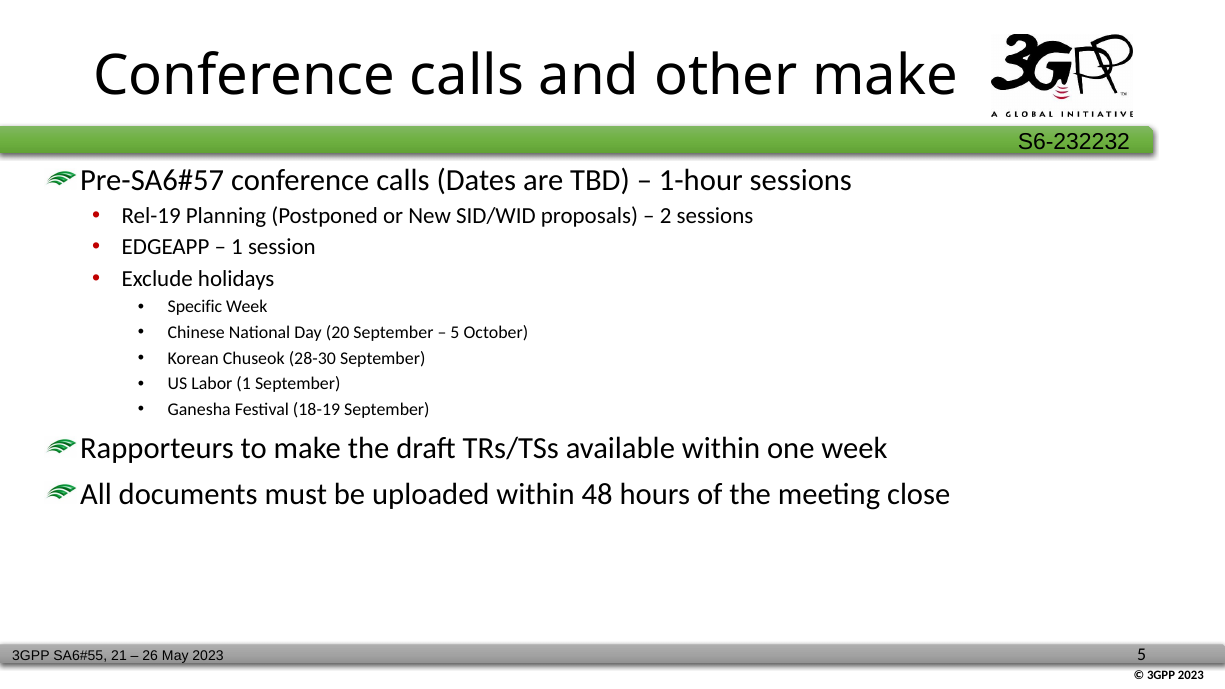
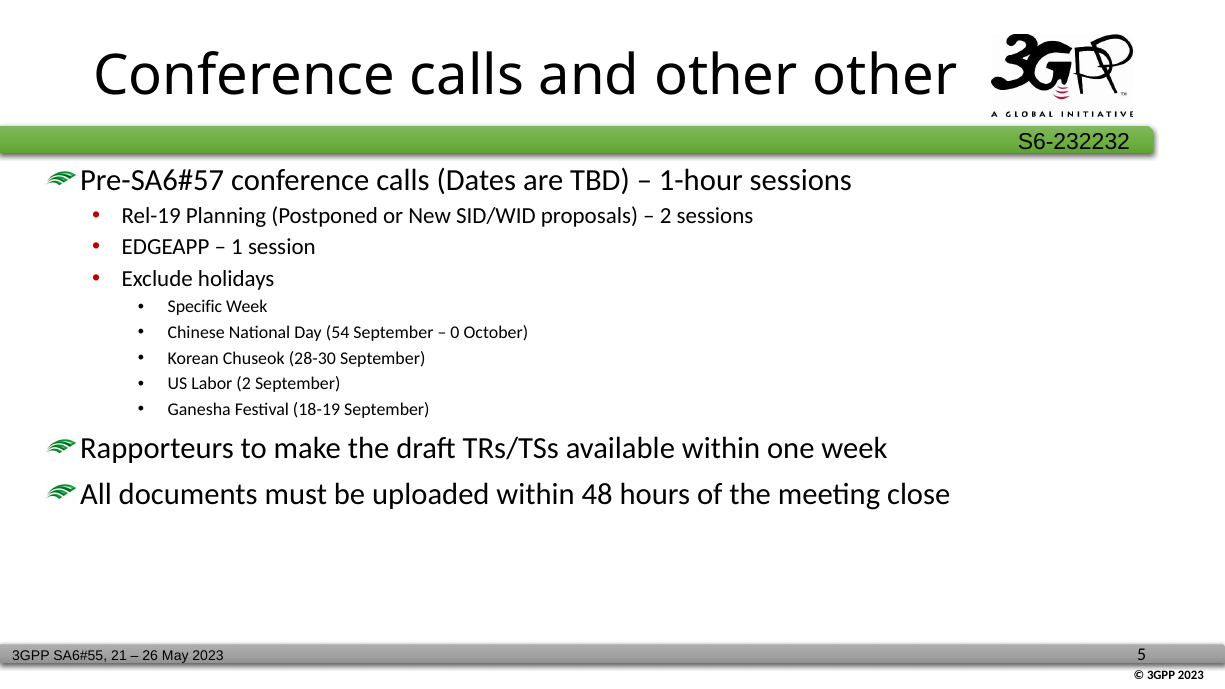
other make: make -> other
20: 20 -> 54
5 at (455, 333): 5 -> 0
Labor 1: 1 -> 2
